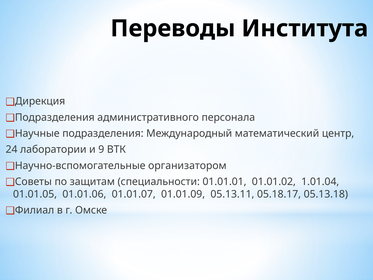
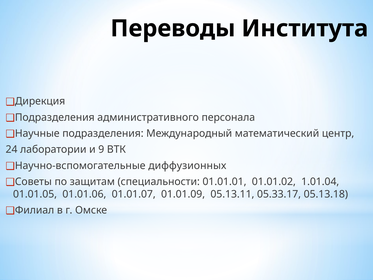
организатором: организатором -> диффузионных
05.18.17: 05.18.17 -> 05.33.17
